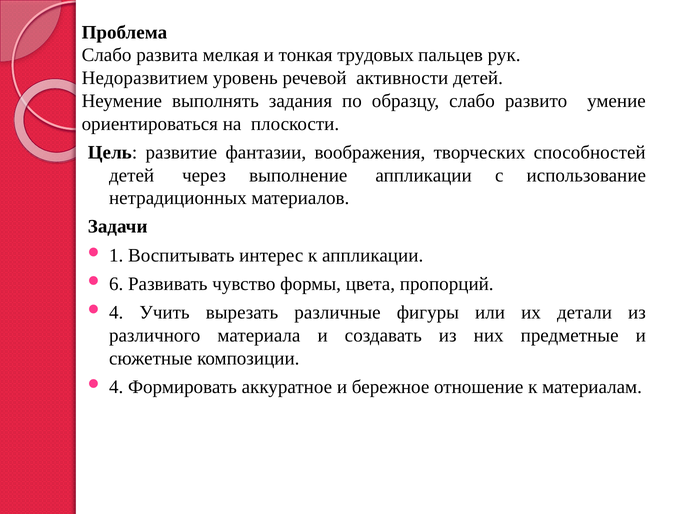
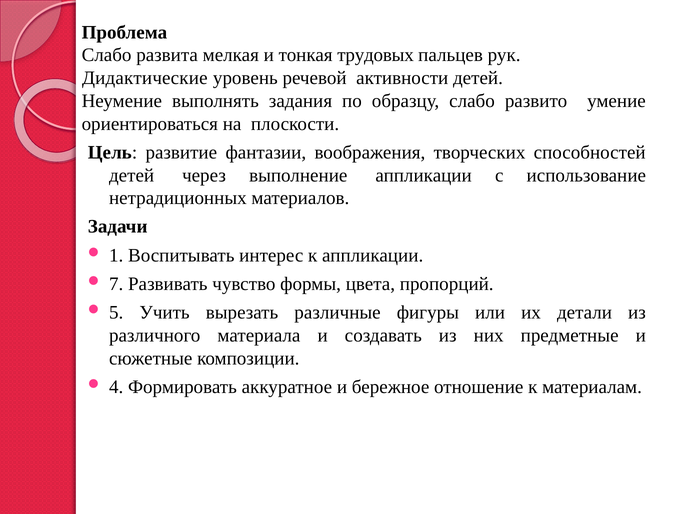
Недоразвитием: Недоразвитием -> Дидактические
6: 6 -> 7
4 at (116, 312): 4 -> 5
